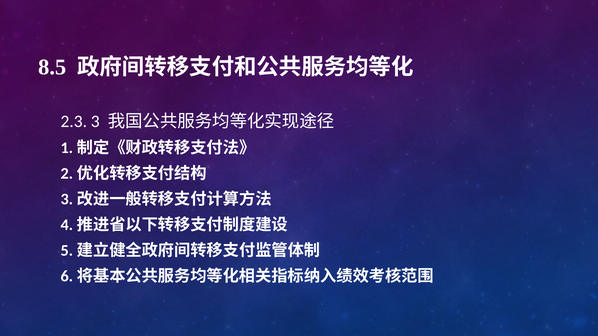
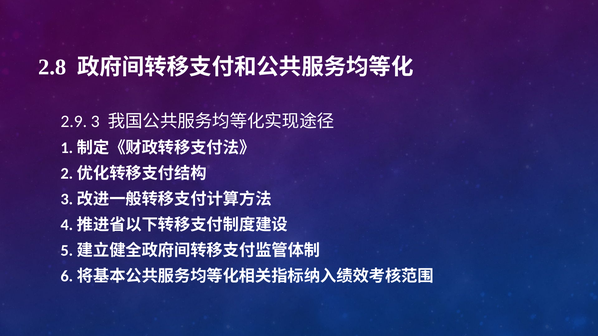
8.5: 8.5 -> 2.8
2.3: 2.3 -> 2.9
